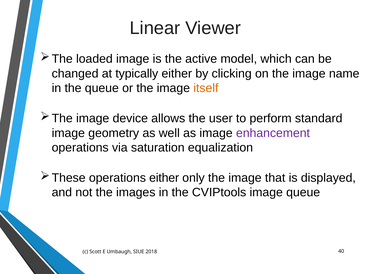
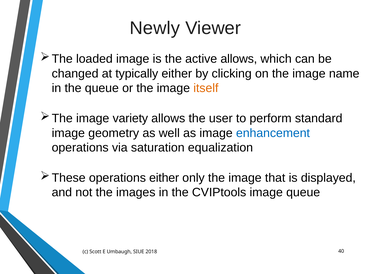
Linear: Linear -> Newly
active model: model -> allows
device: device -> variety
enhancement colour: purple -> blue
